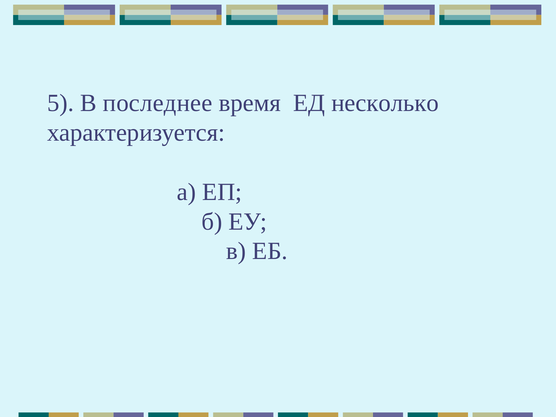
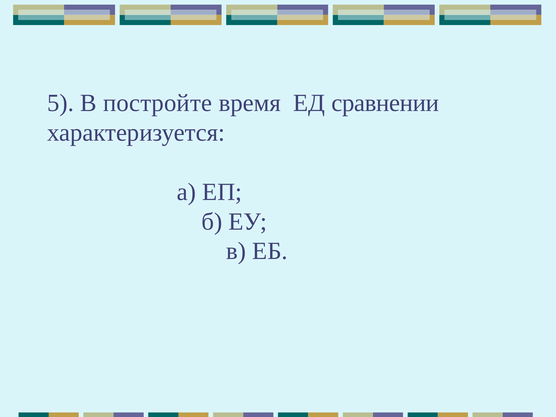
последнее: последнее -> постройте
несколько: несколько -> сравнении
